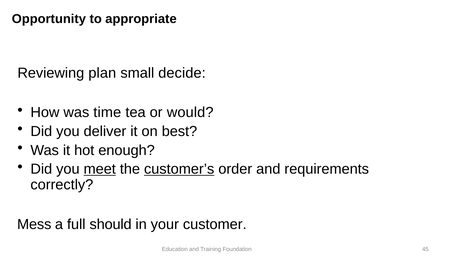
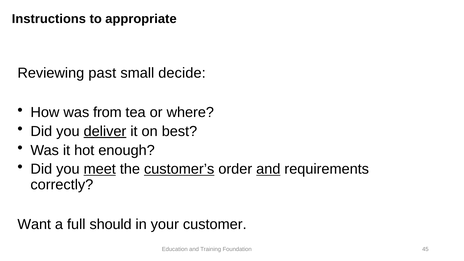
Opportunity: Opportunity -> Instructions
plan: plan -> past
time: time -> from
would: would -> where
deliver underline: none -> present
and at (268, 169) underline: none -> present
Mess: Mess -> Want
